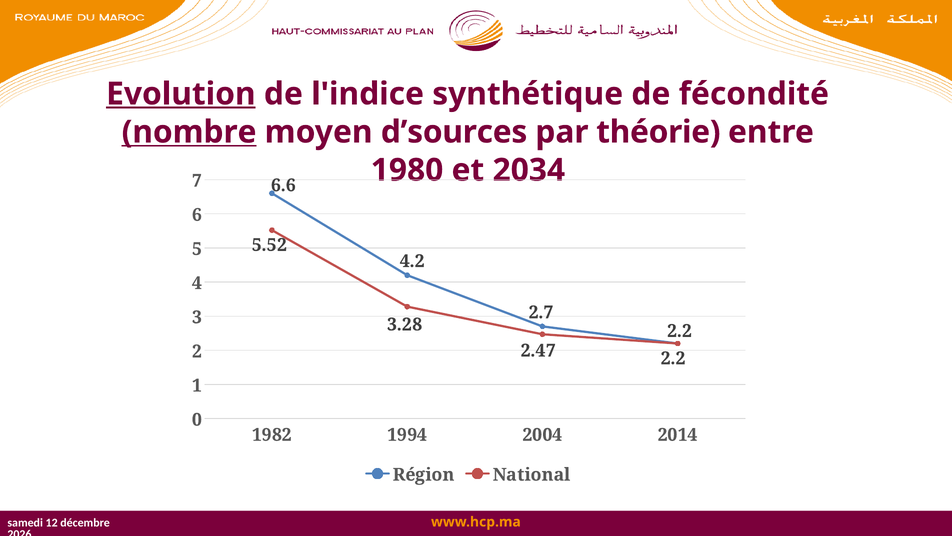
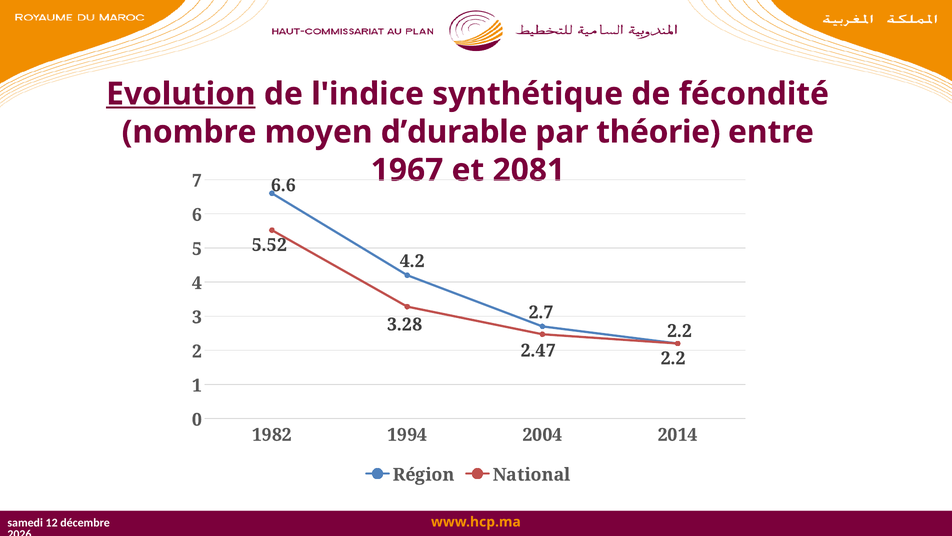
nombre underline: present -> none
d’sources: d’sources -> d’durable
1980: 1980 -> 1967
2034: 2034 -> 2081
